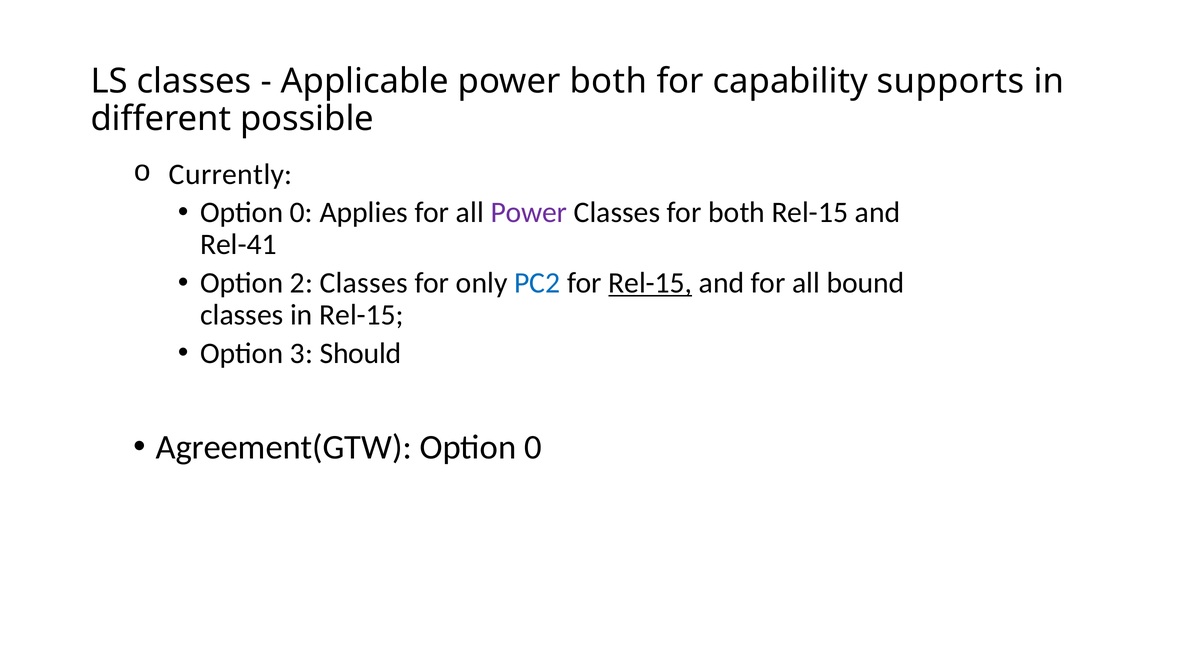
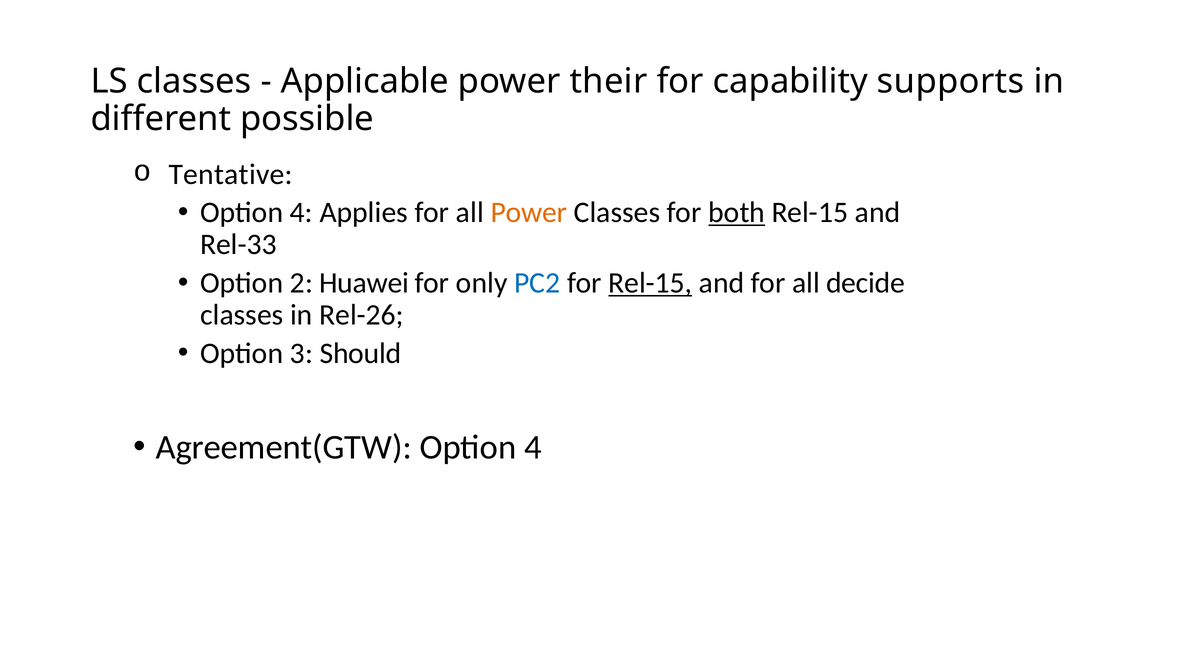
power both: both -> their
Currently: Currently -> Tentative
0 at (301, 212): 0 -> 4
Power at (529, 212) colour: purple -> orange
both at (737, 212) underline: none -> present
Rel-41: Rel-41 -> Rel-33
2 Classes: Classes -> Huawei
bound: bound -> decide
in Rel-15: Rel-15 -> Rel-26
Agreement(GTW Option 0: 0 -> 4
